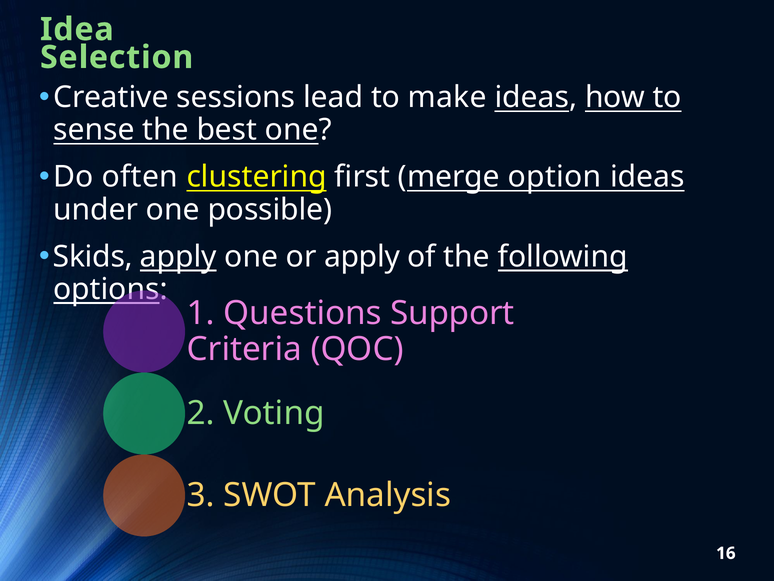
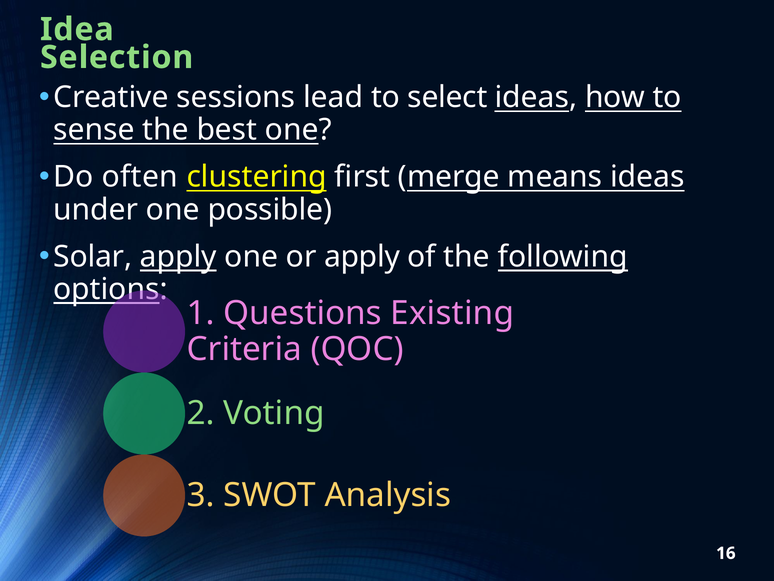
make: make -> select
option: option -> means
Skids: Skids -> Solar
Support: Support -> Existing
